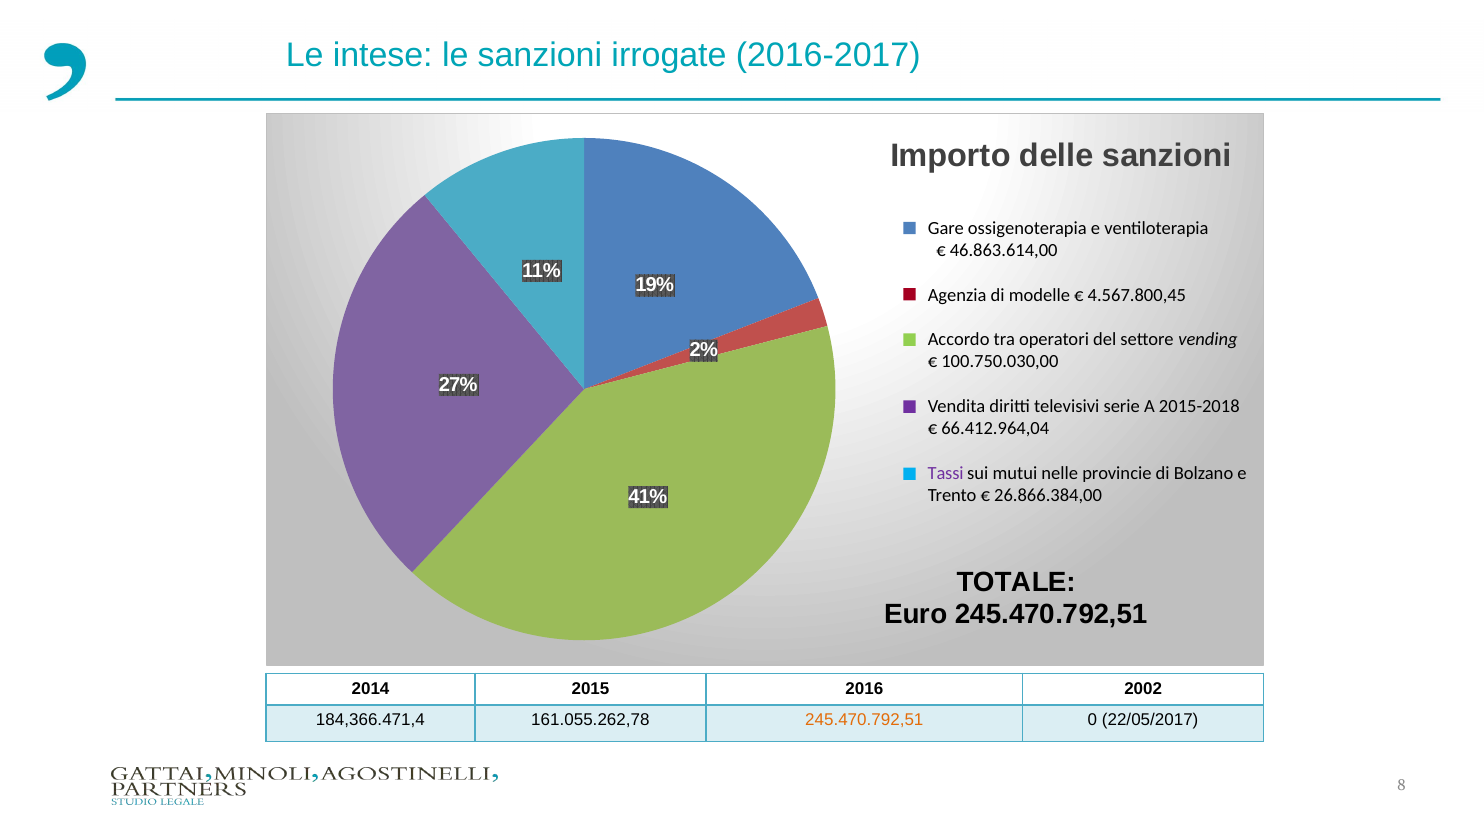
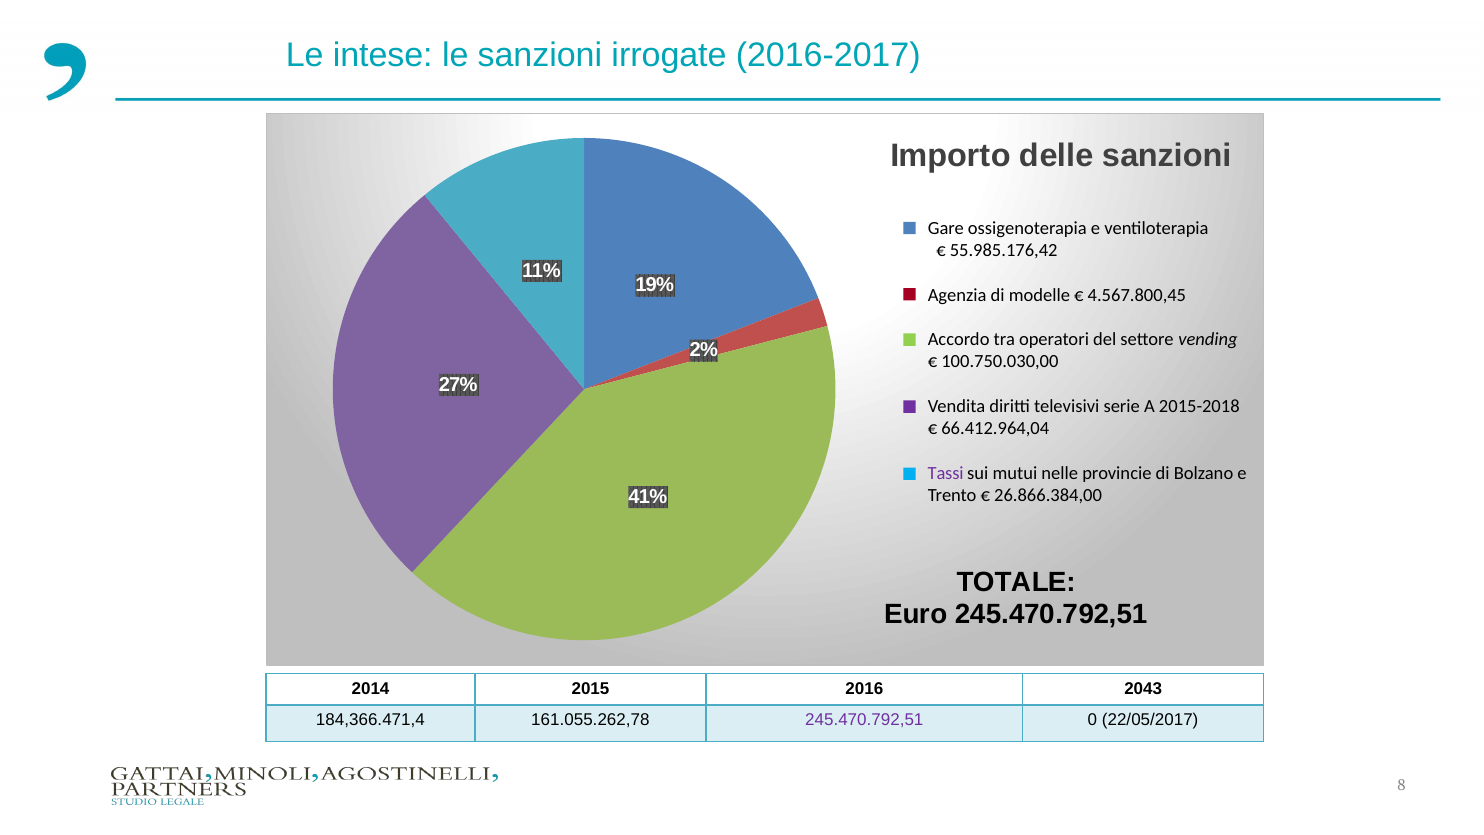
46.863.614,00: 46.863.614,00 -> 55.985.176,42
2002: 2002 -> 2043
245.470.792,51 at (864, 720) colour: orange -> purple
